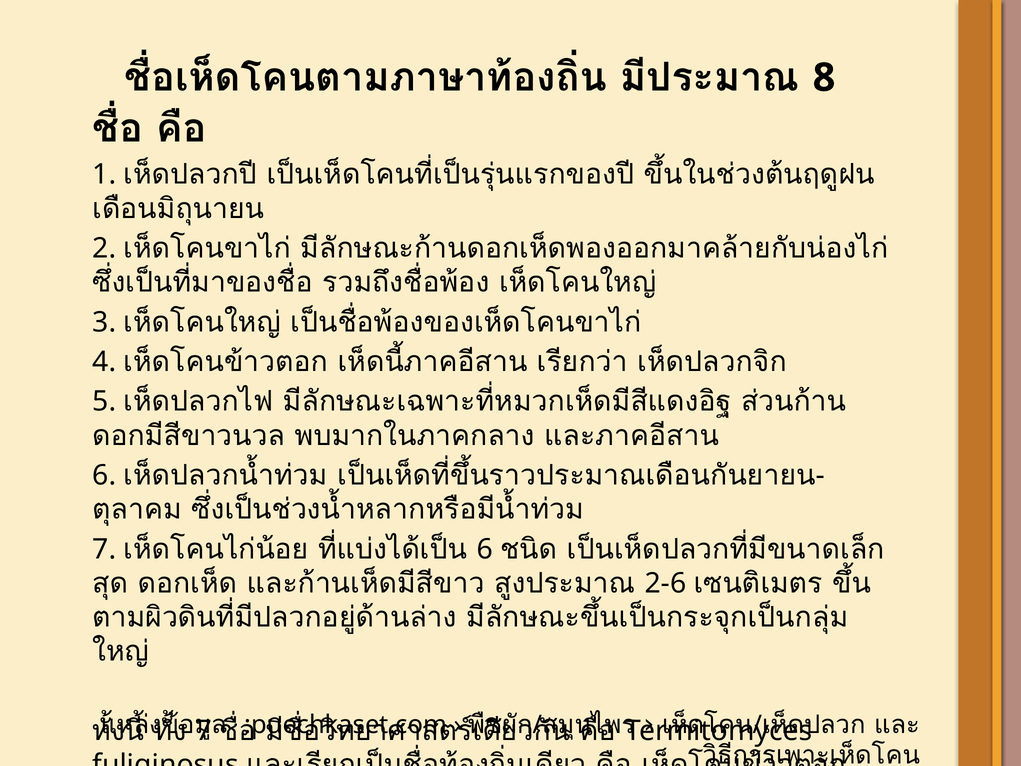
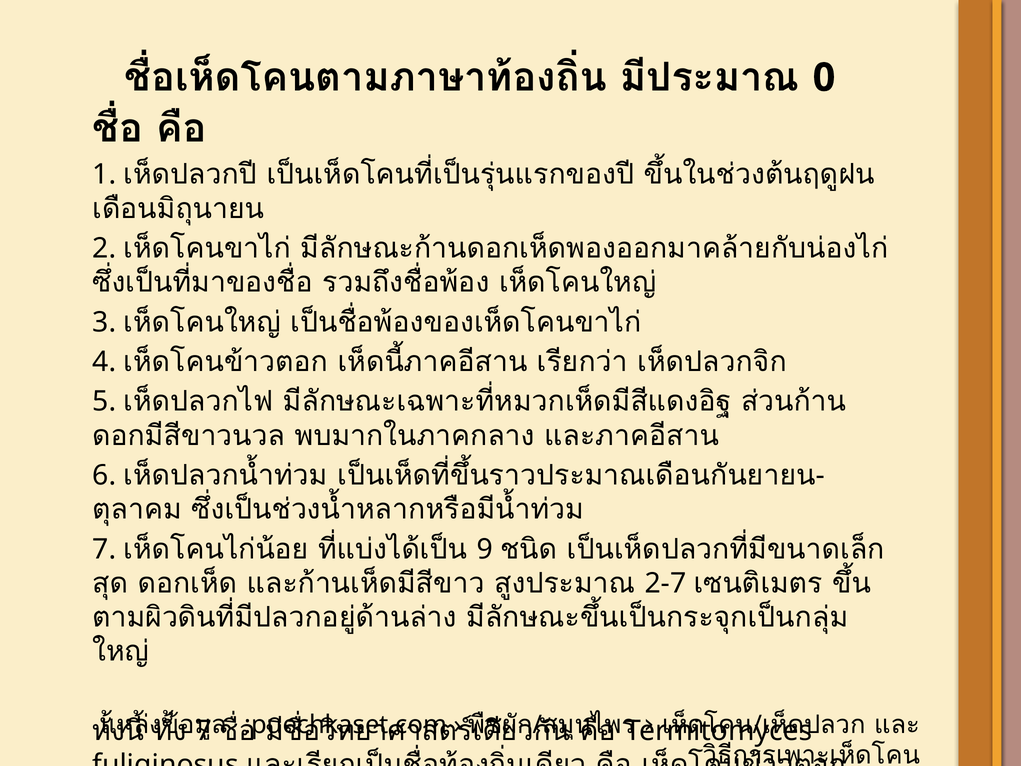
8: 8 -> 0
6 at (485, 549): 6 -> 9
2-6: 2-6 -> 2-7
